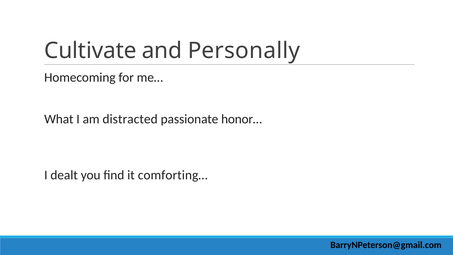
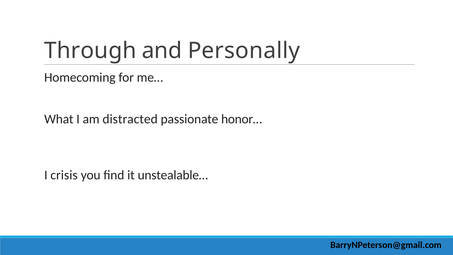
Cultivate: Cultivate -> Through
dealt: dealt -> crisis
comforting…: comforting… -> unstealable…
